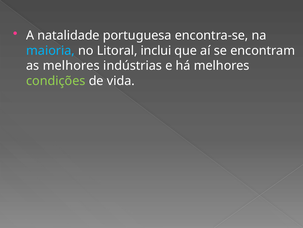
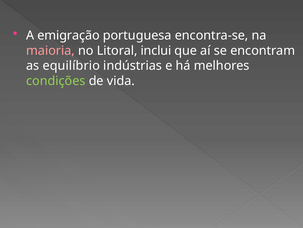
natalidade: natalidade -> emigração
maioria colour: light blue -> pink
as melhores: melhores -> equilíbrio
